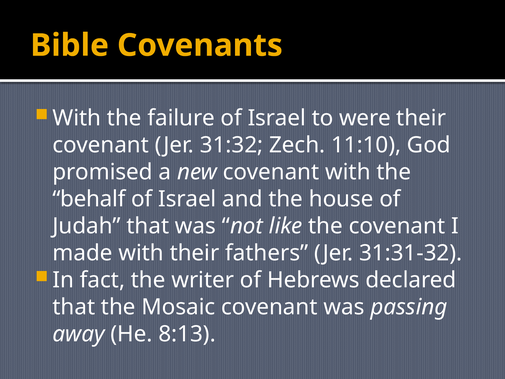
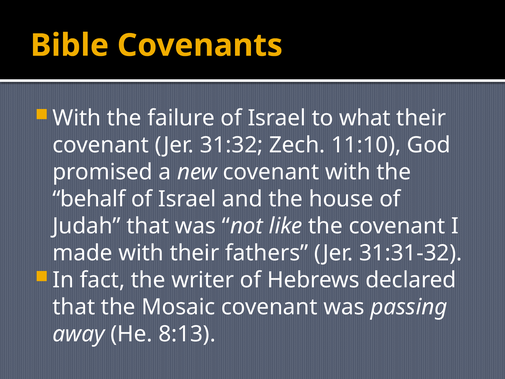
were: were -> what
